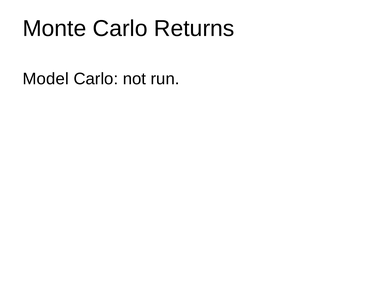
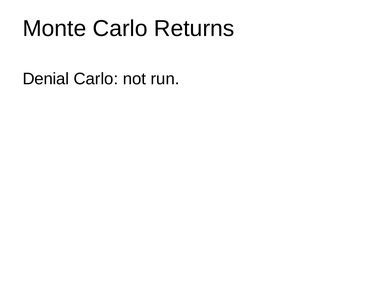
Model: Model -> Denial
